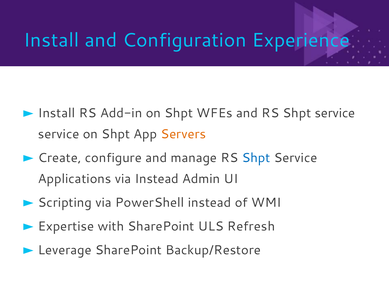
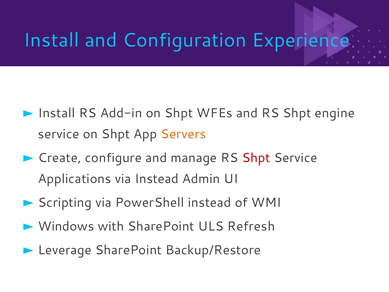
and RS Shpt service: service -> engine
Shpt at (256, 158) colour: blue -> red
Expertise: Expertise -> Windows
